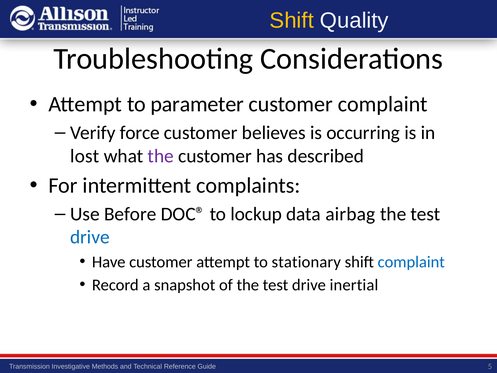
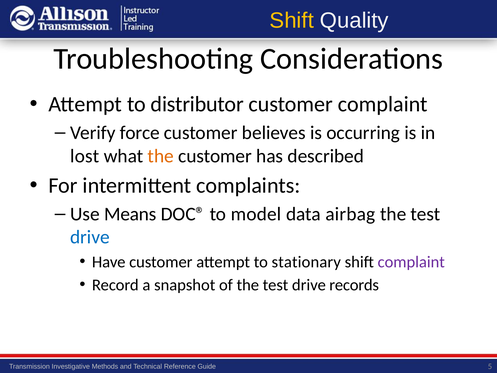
parameter: parameter -> distributor
the at (161, 156) colour: purple -> orange
Before: Before -> Means
lockup: lockup -> model
complaint at (411, 262) colour: blue -> purple
inertial: inertial -> records
